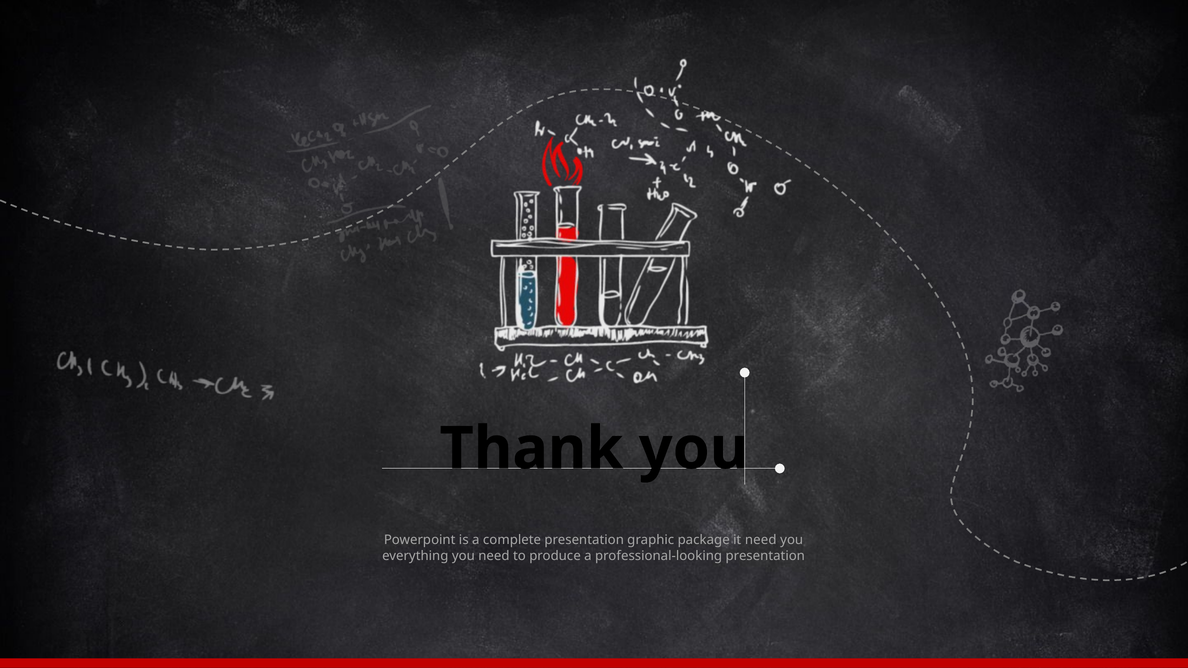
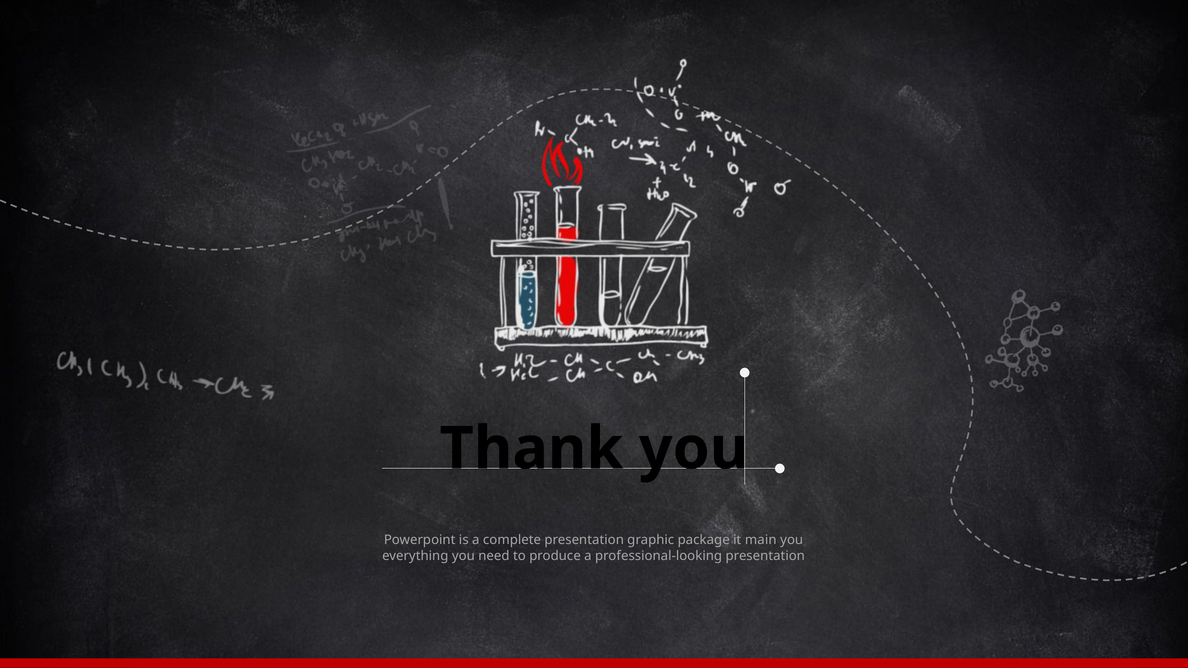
it need: need -> main
